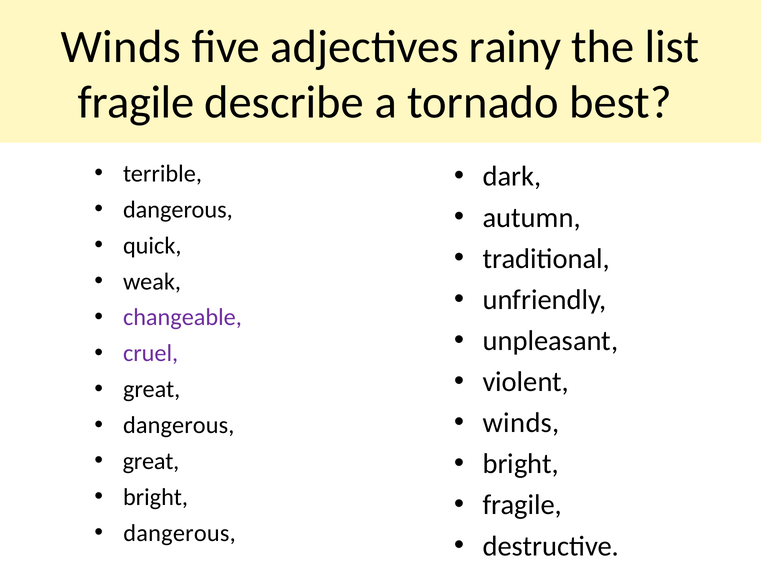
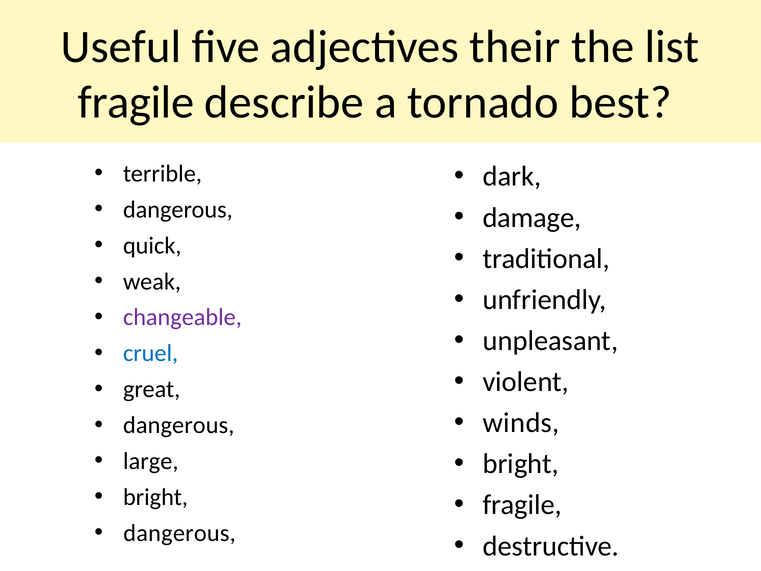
Winds at (121, 47): Winds -> Useful
rainy: rainy -> their
autumn: autumn -> damage
cruel colour: purple -> blue
great at (151, 461): great -> large
